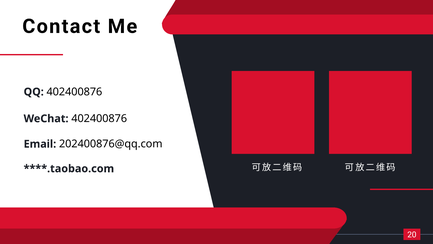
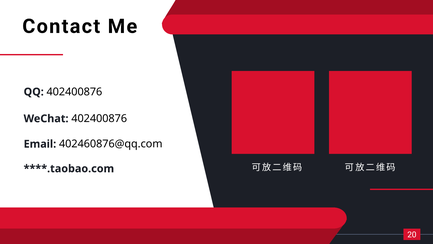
202400876@qq.com: 202400876@qq.com -> 402460876@qq.com
